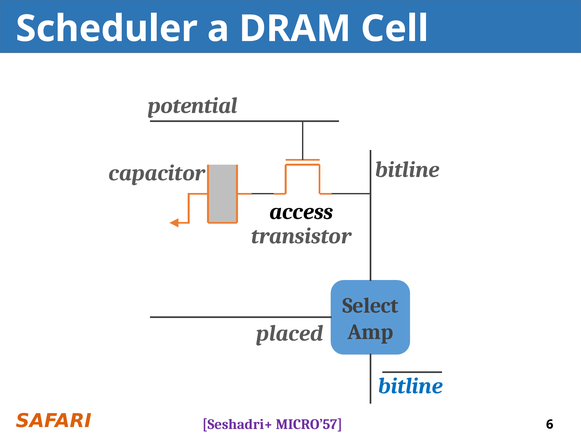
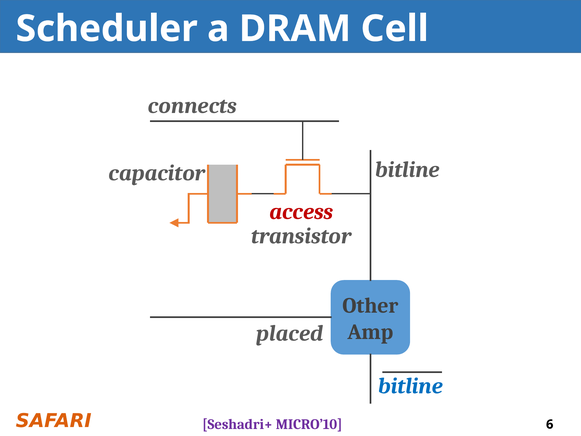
potential: potential -> connects
access colour: black -> red
Select: Select -> Other
MICRO’57: MICRO’57 -> MICRO’10
